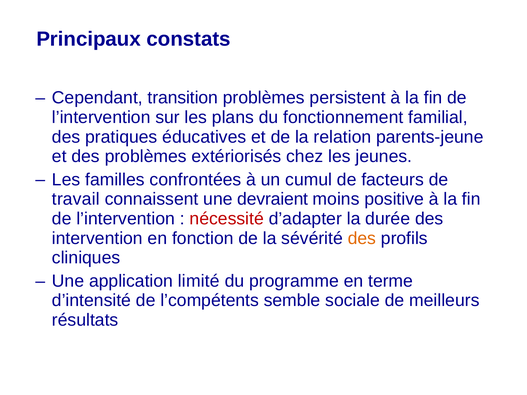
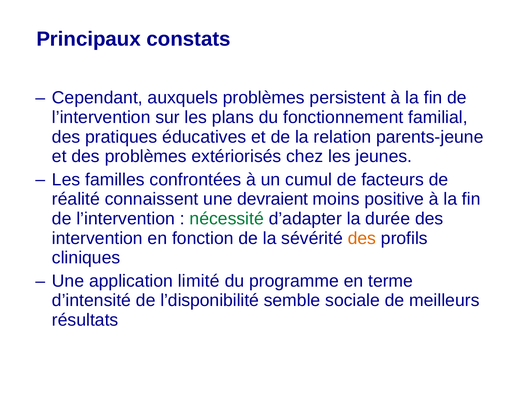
transition: transition -> auxquels
travail: travail -> réalité
nécessité colour: red -> green
l’compétents: l’compétents -> l’disponibilité
